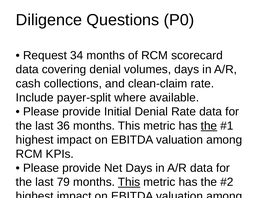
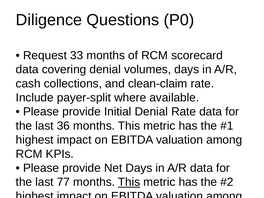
34: 34 -> 33
the at (209, 126) underline: present -> none
79: 79 -> 77
